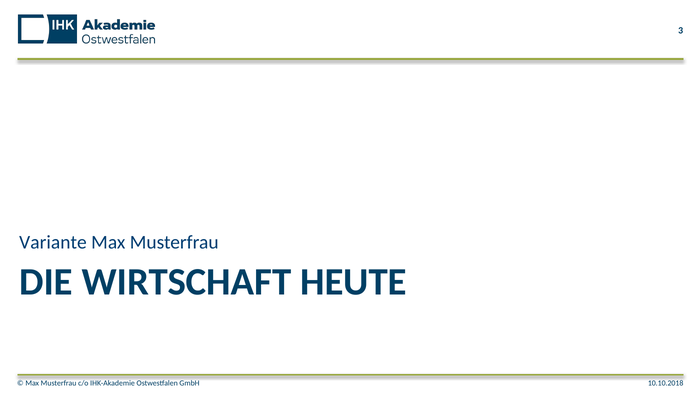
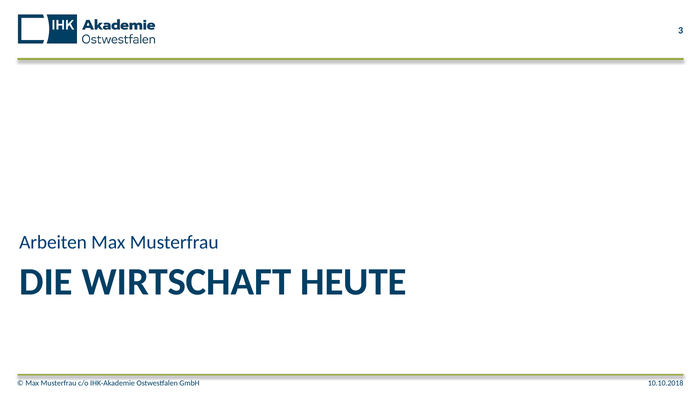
Variante: Variante -> Arbeiten
